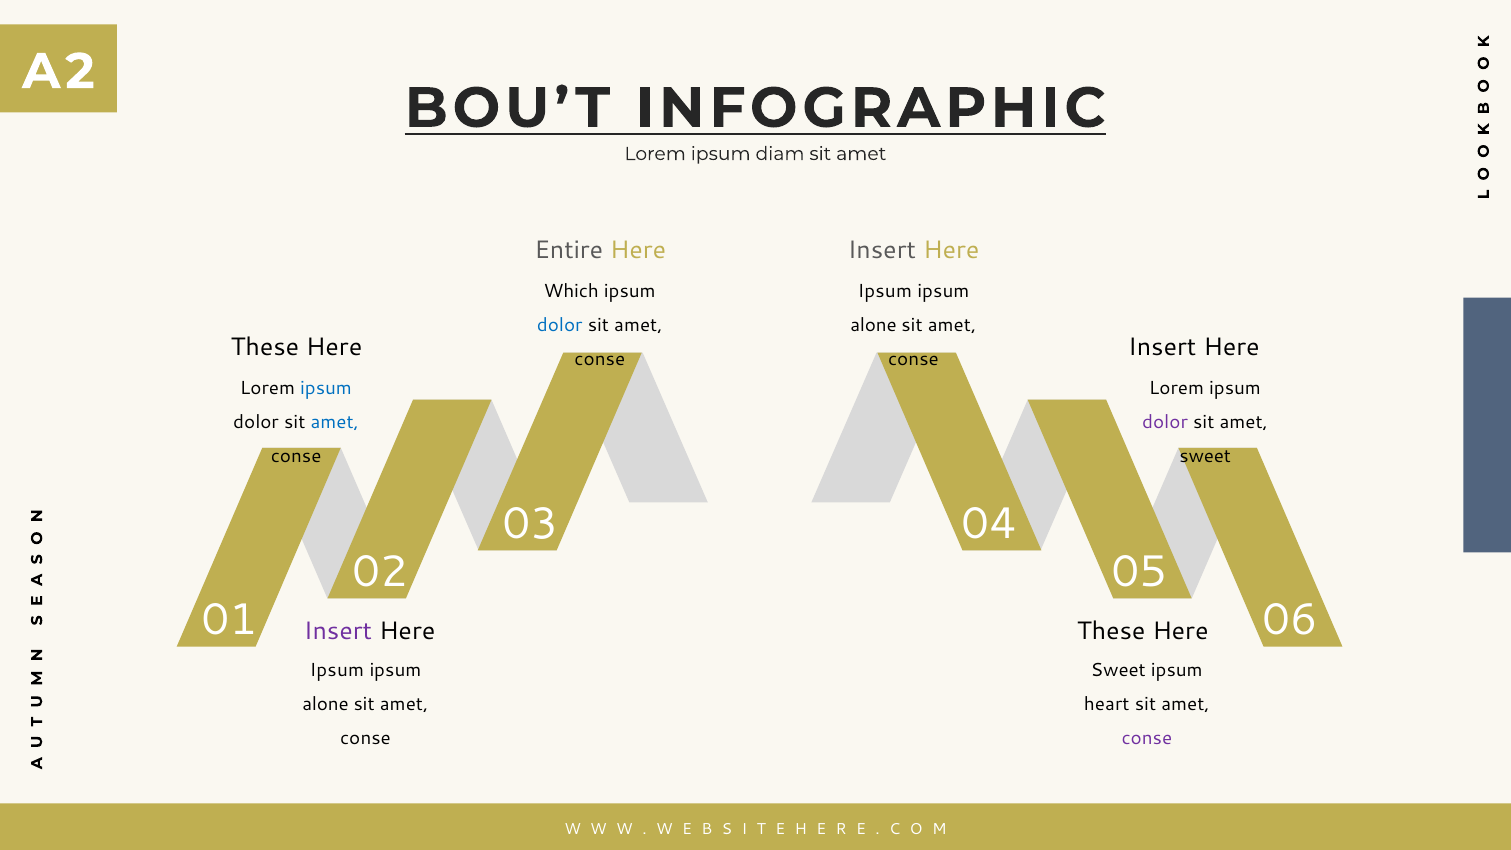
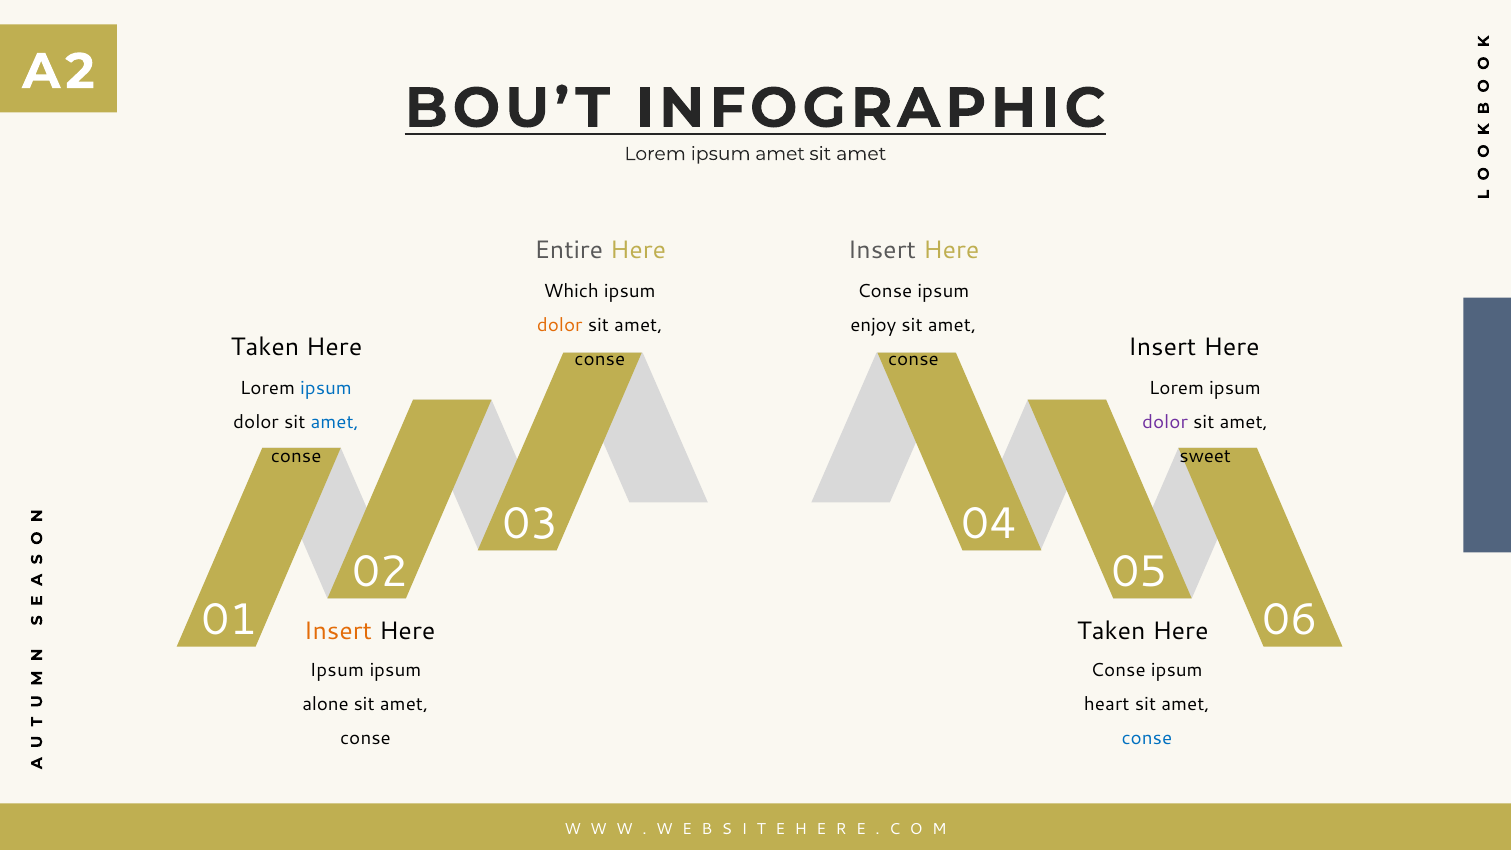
ipsum diam: diam -> amet
Ipsum at (885, 292): Ipsum -> Conse
dolor at (560, 326) colour: blue -> orange
alone at (873, 326): alone -> enjoy
These at (265, 347): These -> Taken
Insert at (338, 631) colour: purple -> orange
These at (1111, 631): These -> Taken
Sweet at (1118, 670): Sweet -> Conse
conse at (1147, 738) colour: purple -> blue
